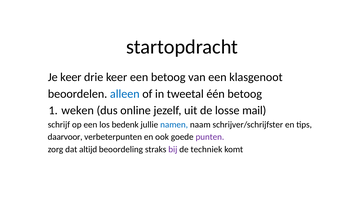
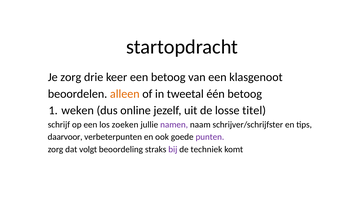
Je keer: keer -> zorg
alleen colour: blue -> orange
mail: mail -> titel
bedenk: bedenk -> zoeken
namen colour: blue -> purple
altijd: altijd -> volgt
